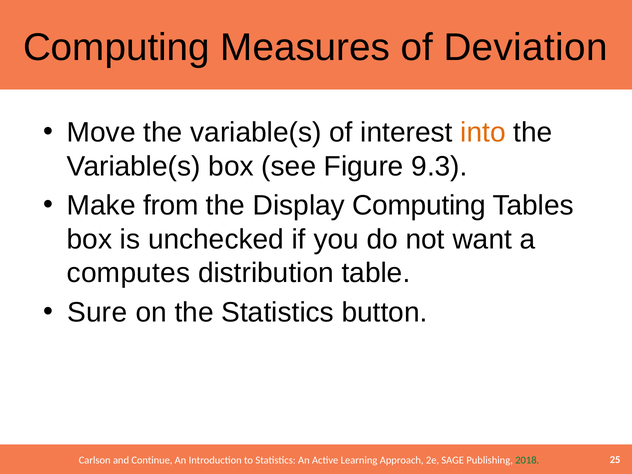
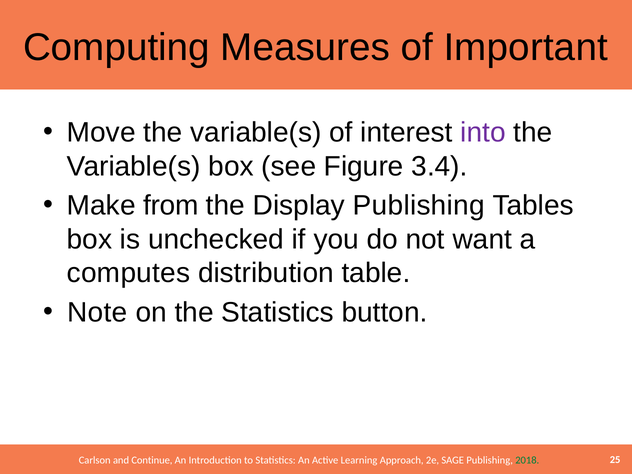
Deviation: Deviation -> Important
into colour: orange -> purple
9.3: 9.3 -> 3.4
Display Computing: Computing -> Publishing
Sure: Sure -> Note
